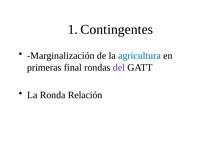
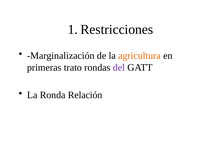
Contingentes: Contingentes -> Restricciones
agricultura colour: blue -> orange
final: final -> trato
